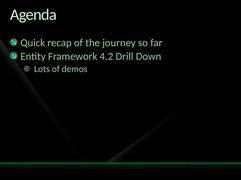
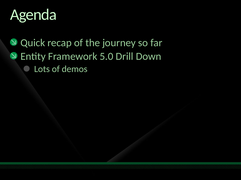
4.2: 4.2 -> 5.0
